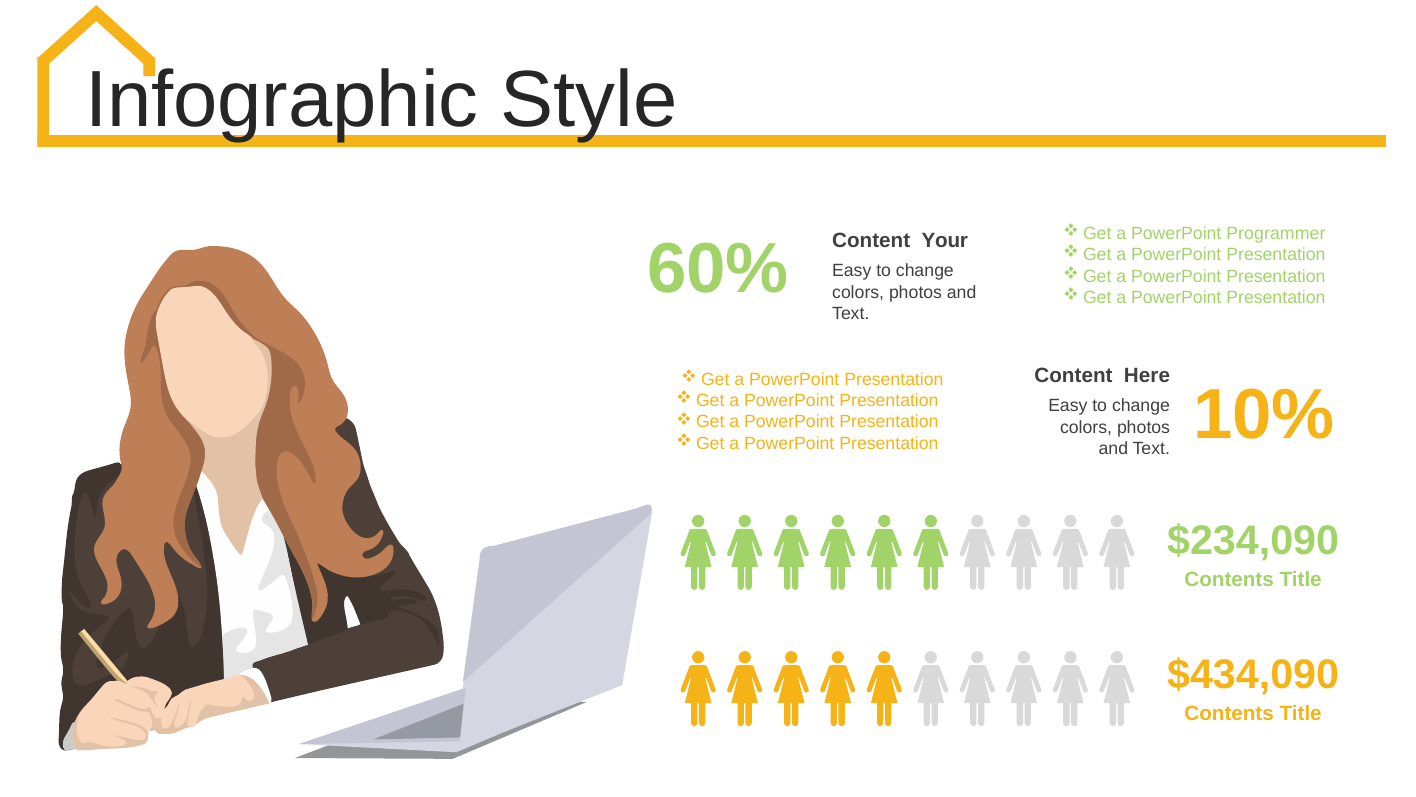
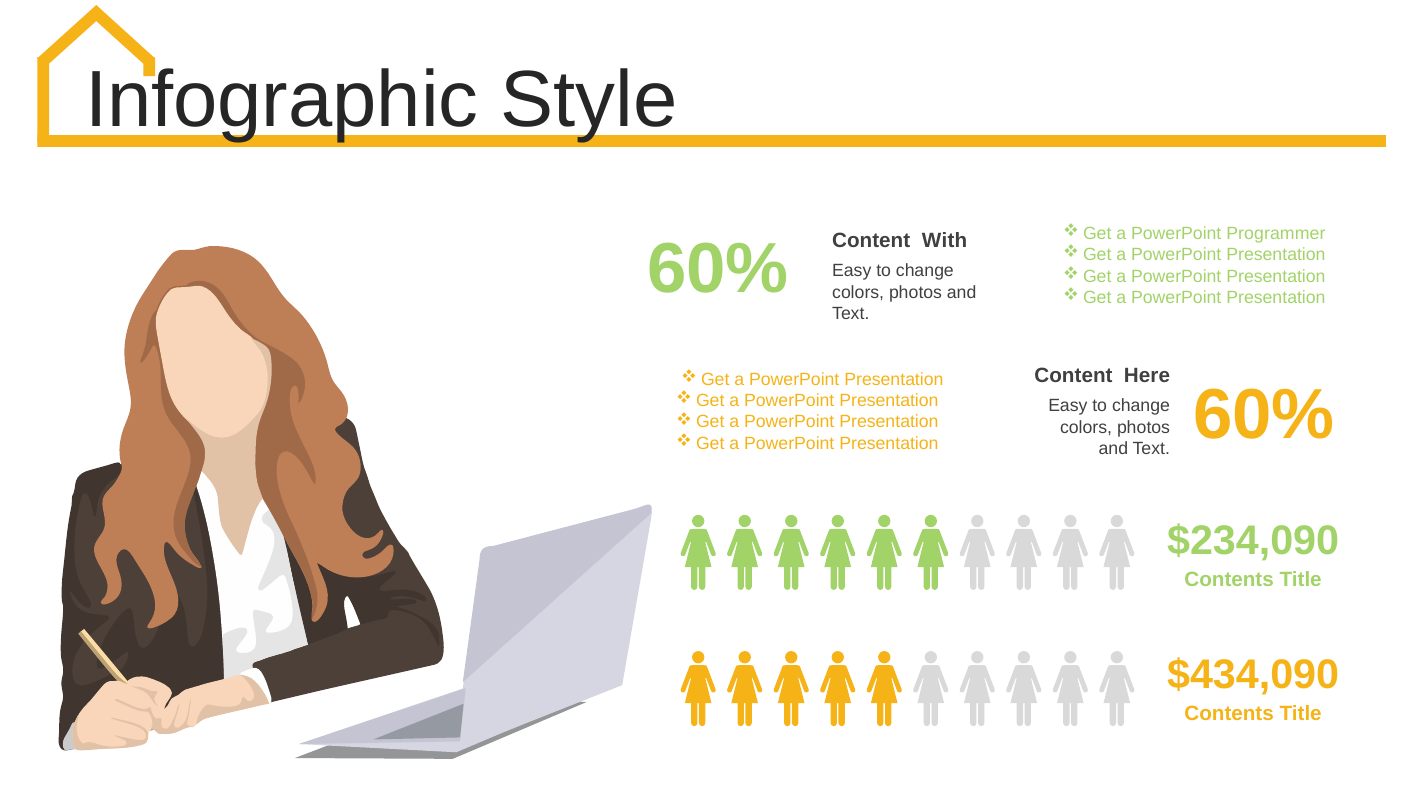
Your: Your -> With
10% at (1264, 415): 10% -> 60%
